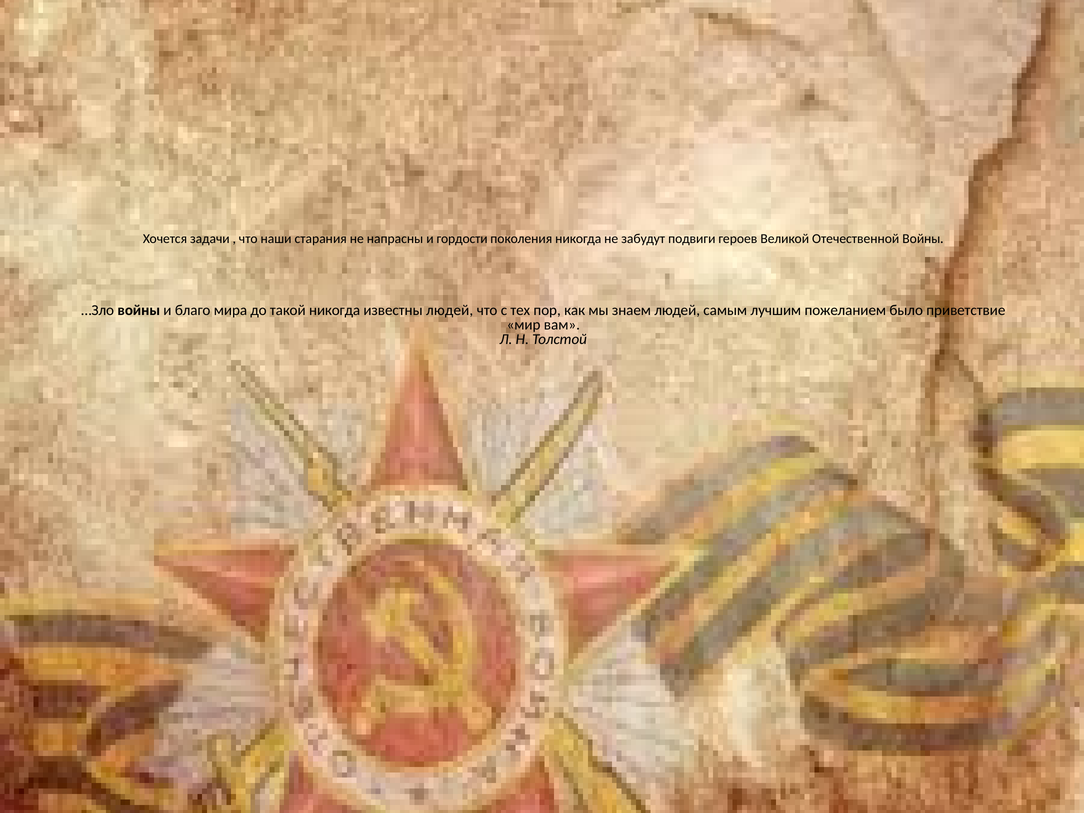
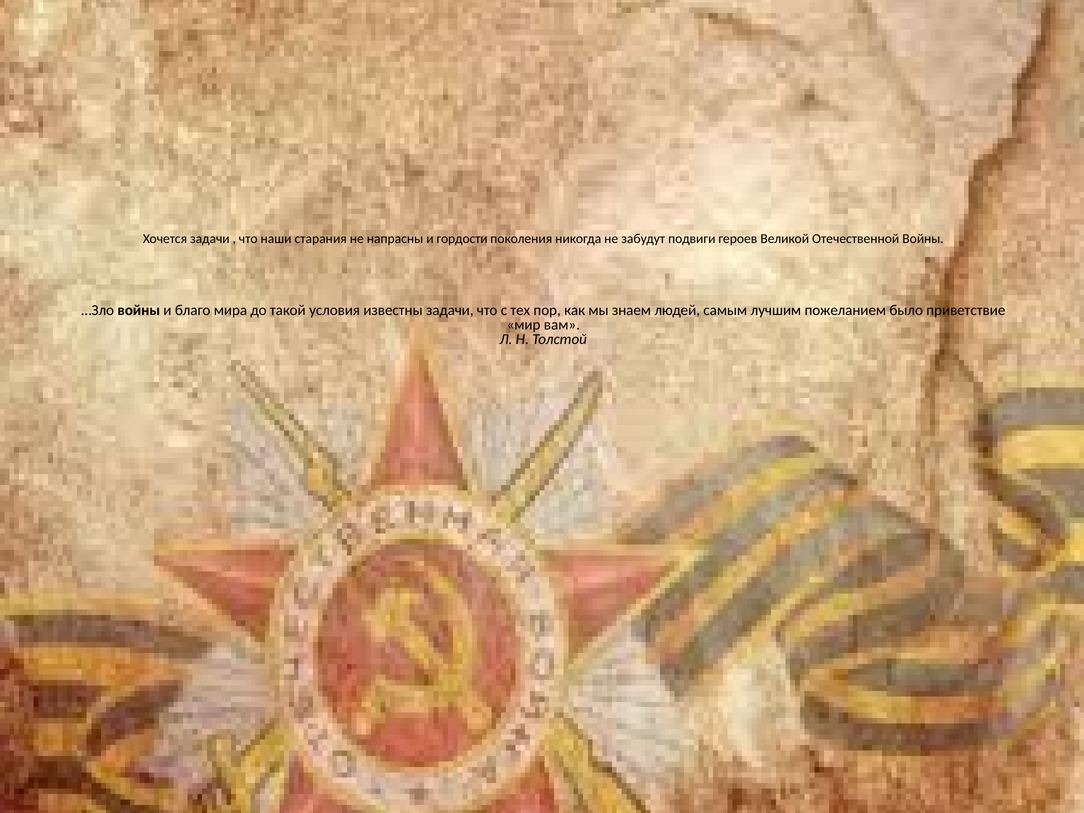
такой никогда: никогда -> условия
известны людей: людей -> задачи
